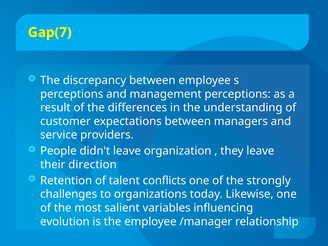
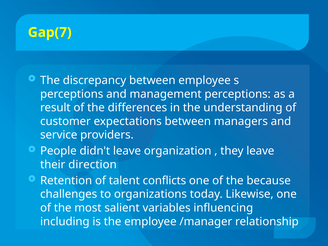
strongly: strongly -> because
evolution: evolution -> including
